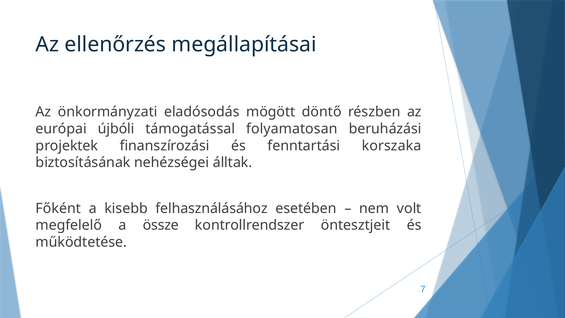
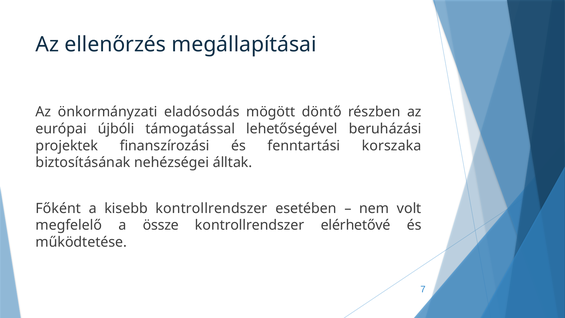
folyamatosan: folyamatosan -> lehetőségével
kisebb felhasználásához: felhasználásához -> kontrollrendszer
öntesztjeit: öntesztjeit -> elérhetővé
